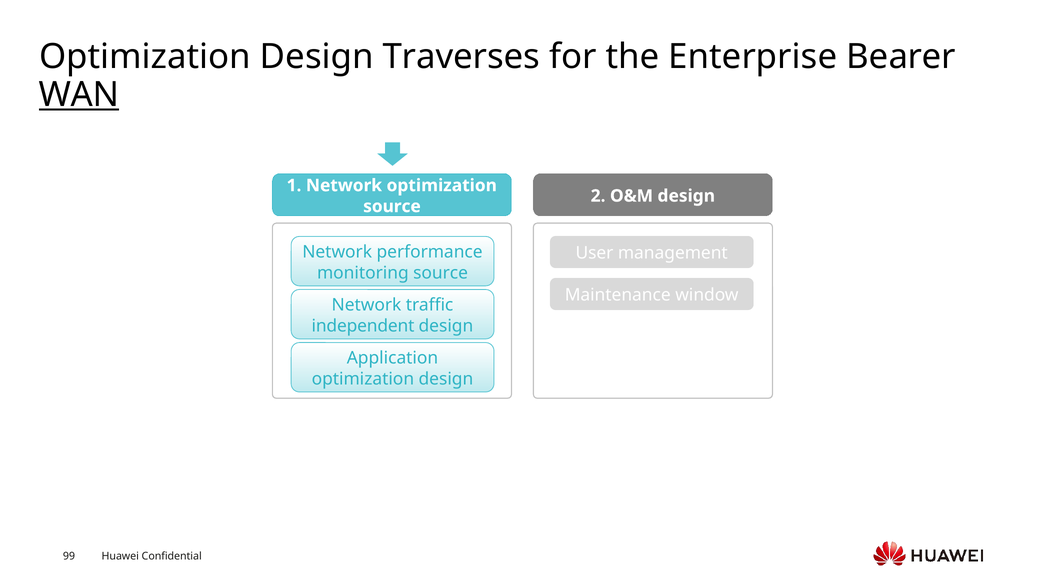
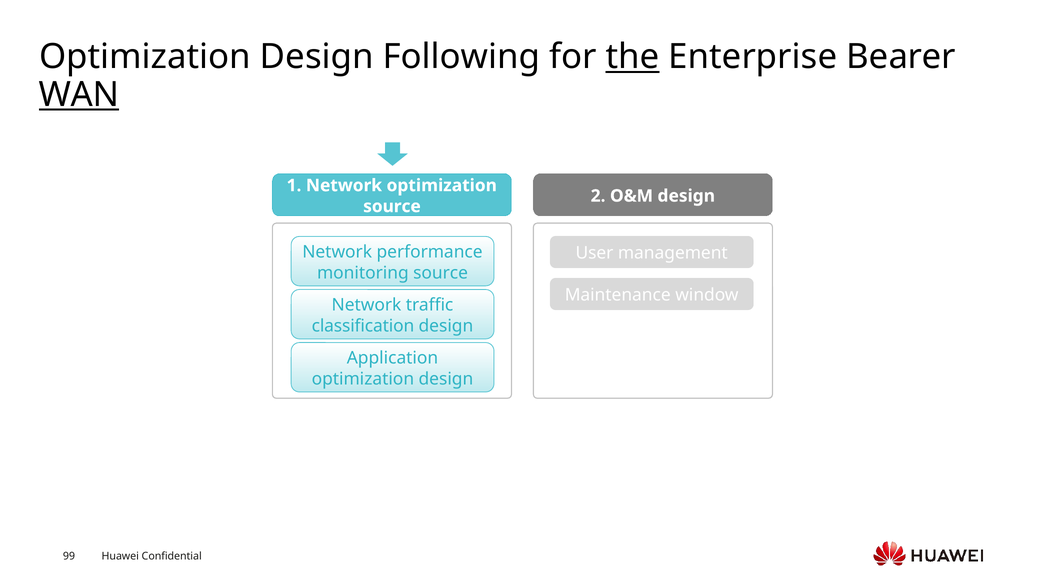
Traverses: Traverses -> Following
the underline: none -> present
independent: independent -> classification
